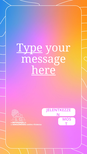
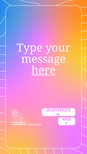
Type underline: present -> none
